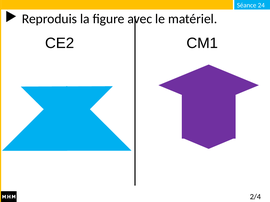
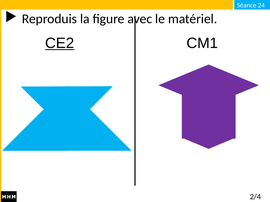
CE2 underline: none -> present
